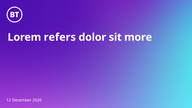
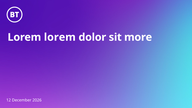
Lorem refers: refers -> lorem
